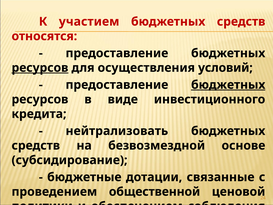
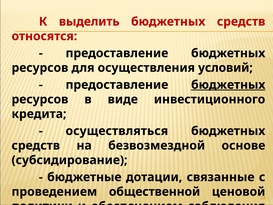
участием: участием -> выделить
ресурсов at (40, 68) underline: present -> none
нейтрализовать: нейтрализовать -> осуществляться
